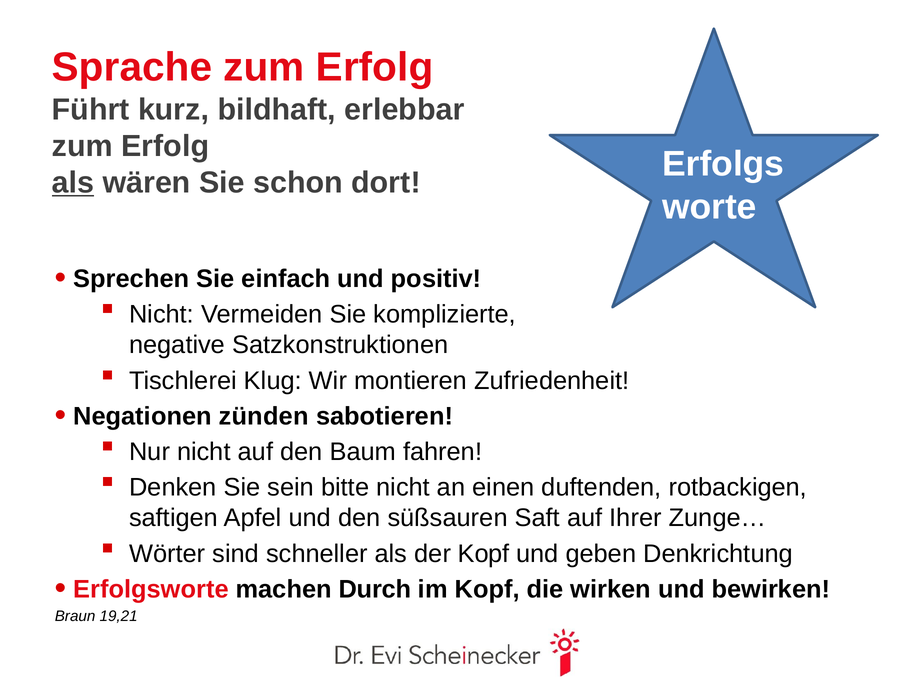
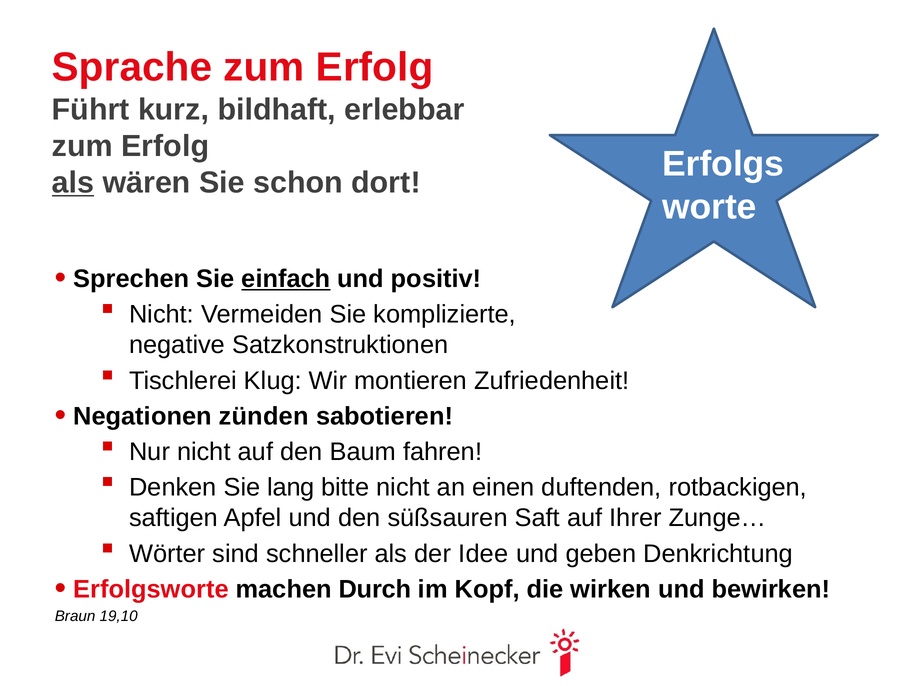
einfach underline: none -> present
sein: sein -> lang
der Kopf: Kopf -> Idee
19,21: 19,21 -> 19,10
